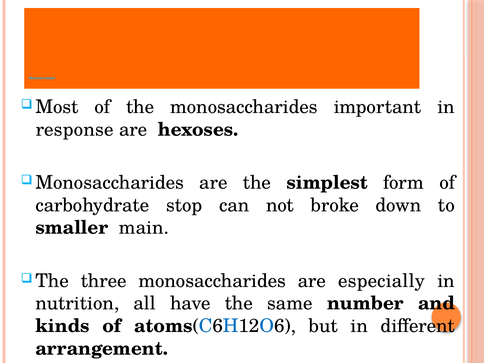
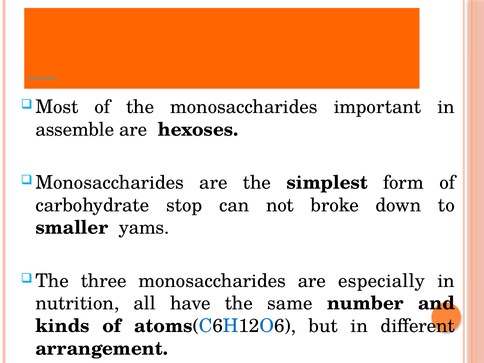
response: response -> assemble
main: main -> yams
